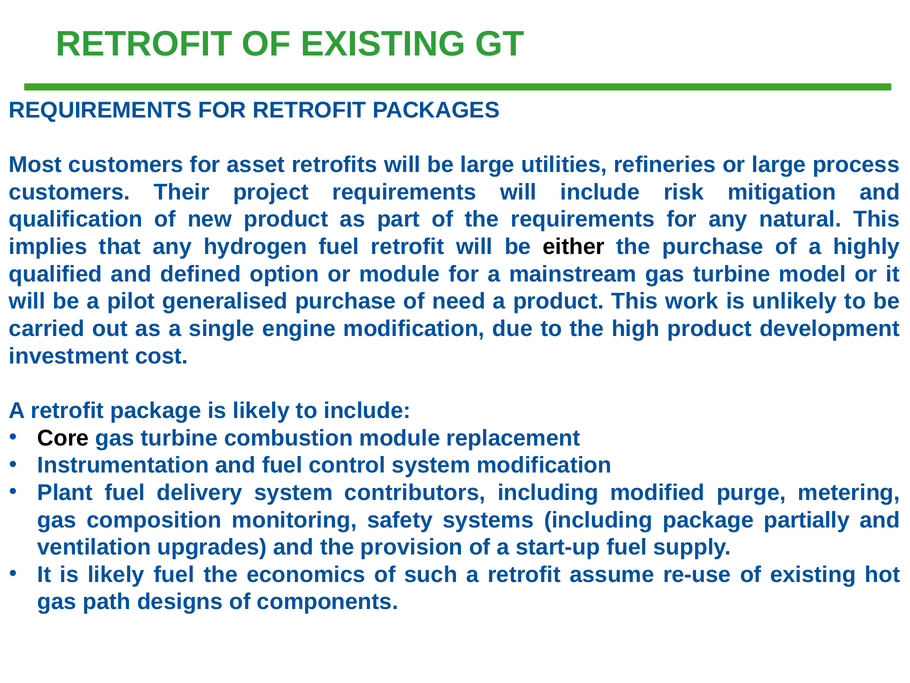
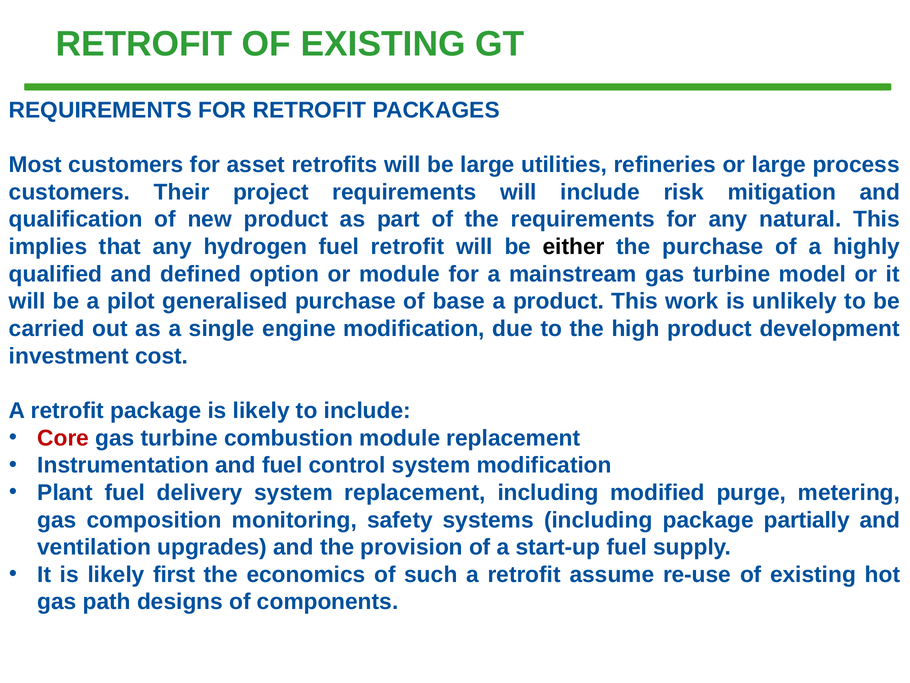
need: need -> base
Core colour: black -> red
system contributors: contributors -> replacement
likely fuel: fuel -> first
